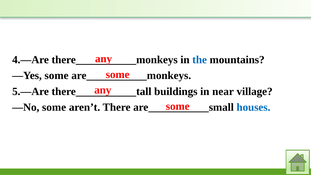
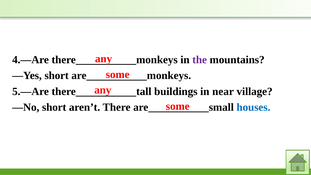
the colour: blue -> purple
—Yes some: some -> short
—No some: some -> short
